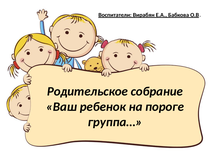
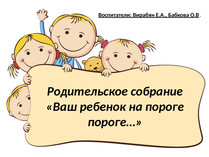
группа…: группа… -> пороге…
